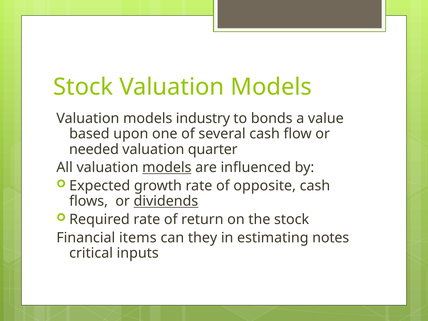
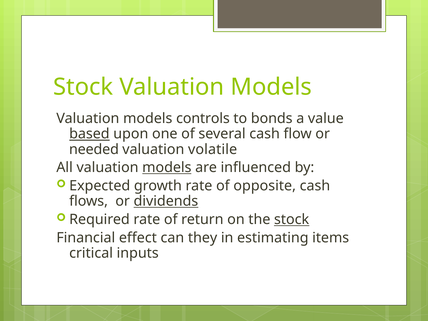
industry: industry -> controls
based underline: none -> present
quarter: quarter -> volatile
stock at (292, 219) underline: none -> present
items: items -> effect
notes: notes -> items
